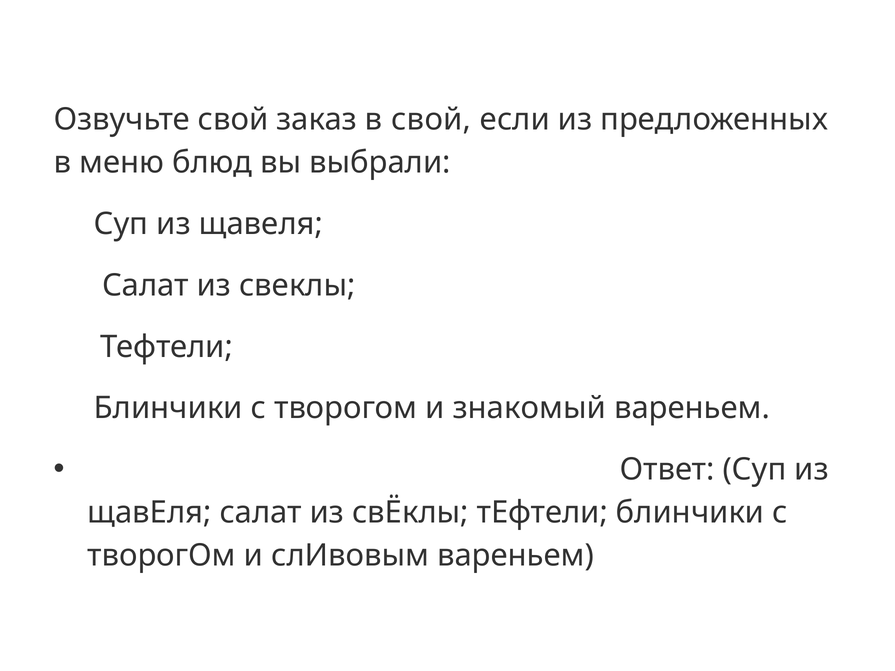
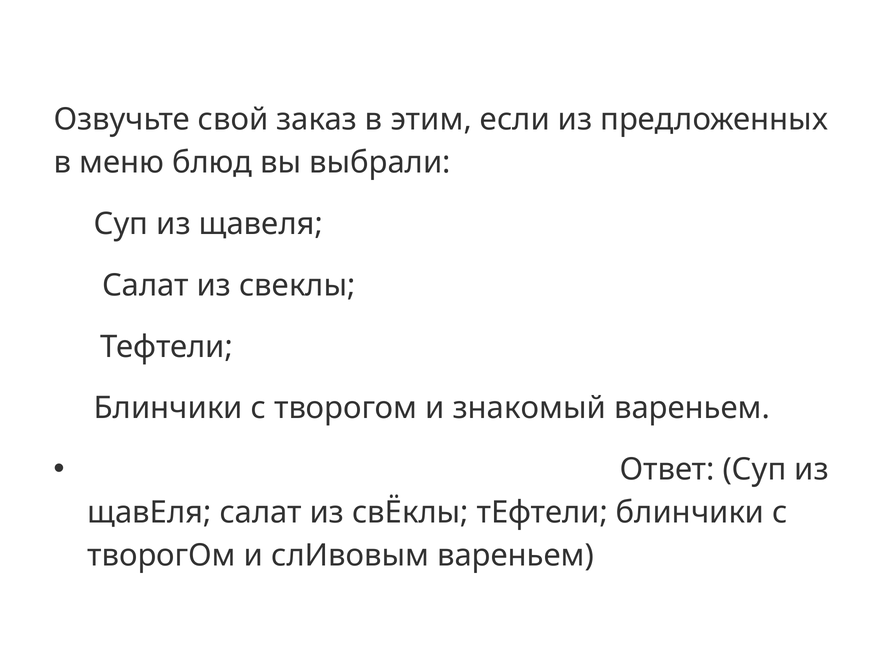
в свой: свой -> этим
